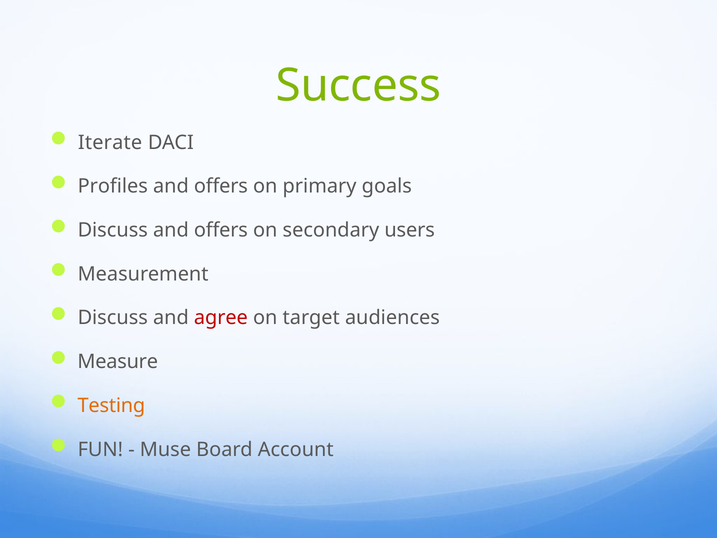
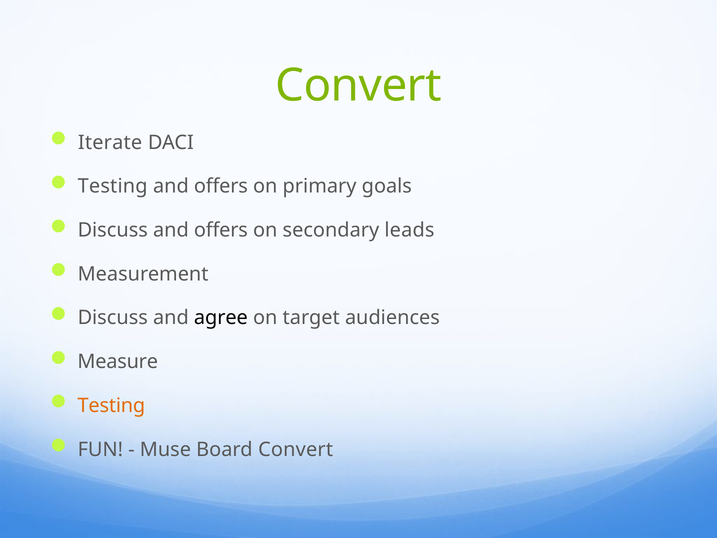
Success at (358, 85): Success -> Convert
Profiles at (113, 186): Profiles -> Testing
users: users -> leads
agree colour: red -> black
Board Account: Account -> Convert
